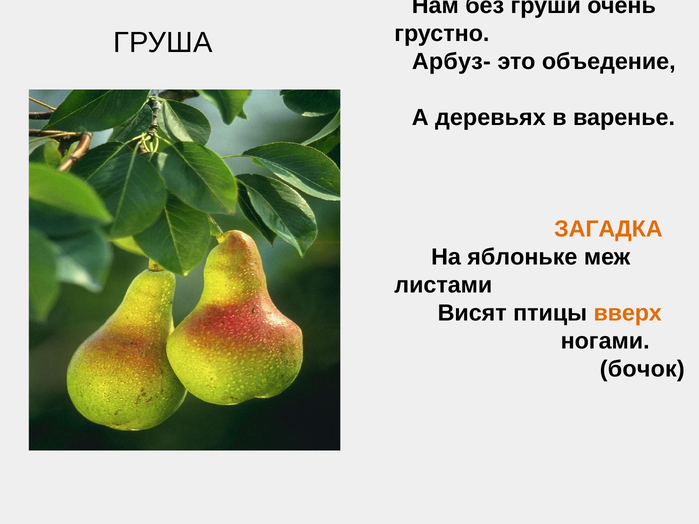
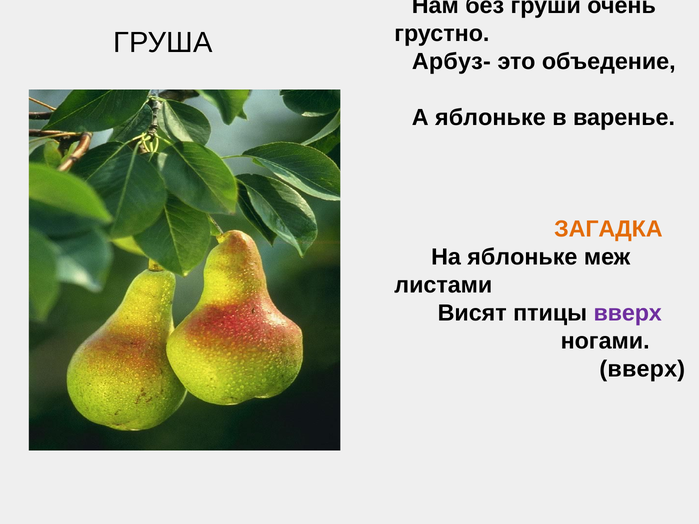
А деревьях: деревьях -> яблоньке
вверх at (628, 313) colour: orange -> purple
бочок at (642, 369): бочок -> вверх
